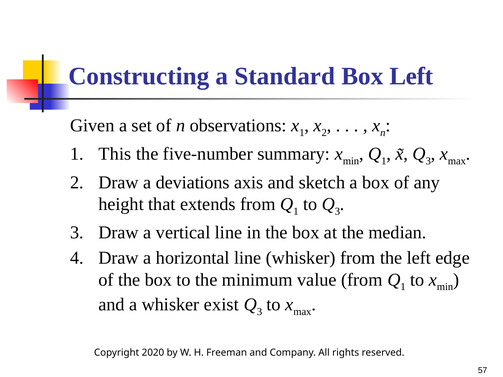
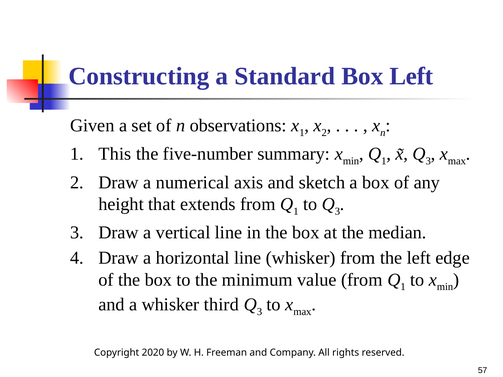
deviations: deviations -> numerical
exist: exist -> third
